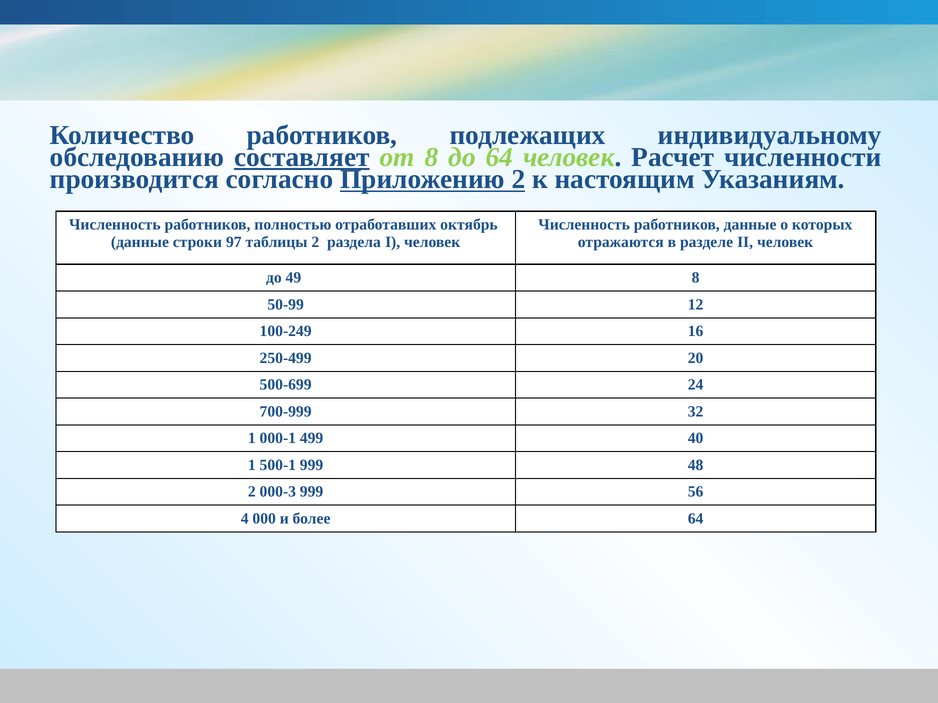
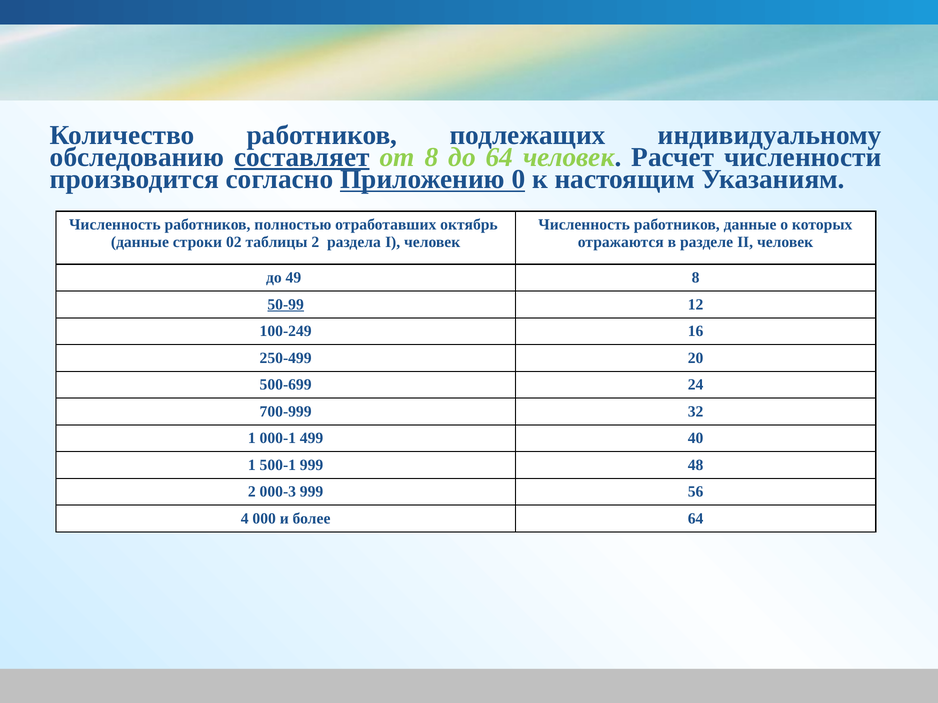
Приложению 2: 2 -> 0
97: 97 -> 02
50-99 underline: none -> present
